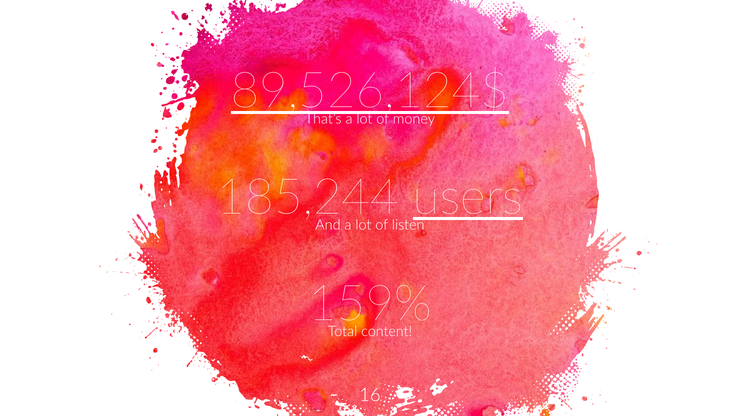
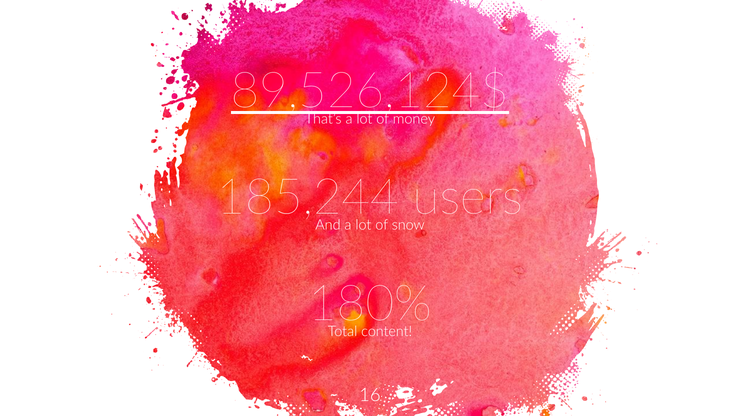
users underline: present -> none
listen: listen -> snow
159%: 159% -> 180%
